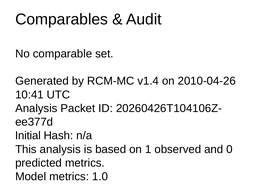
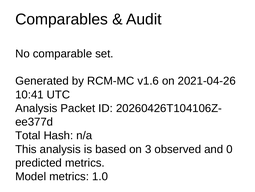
v1.4: v1.4 -> v1.6
2010-04-26: 2010-04-26 -> 2021-04-26
Initial: Initial -> Total
1: 1 -> 3
